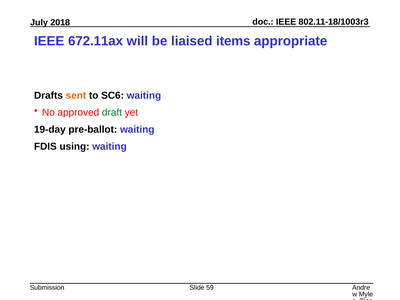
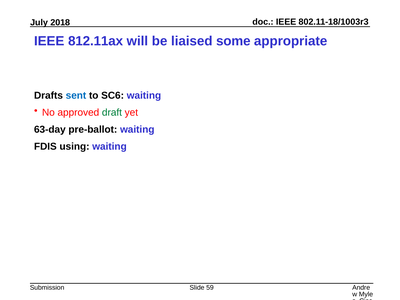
672.11ax: 672.11ax -> 812.11ax
items: items -> some
sent colour: orange -> blue
19-day: 19-day -> 63-day
